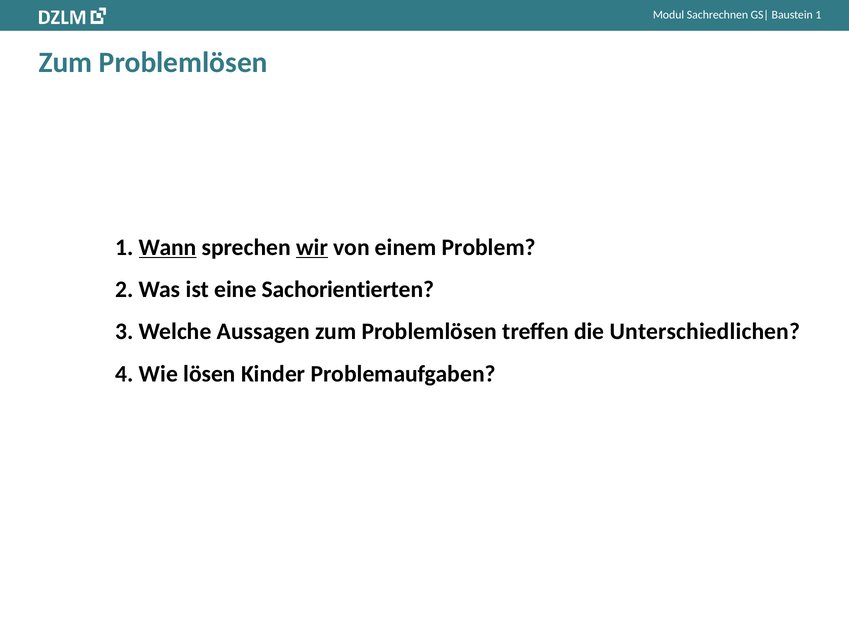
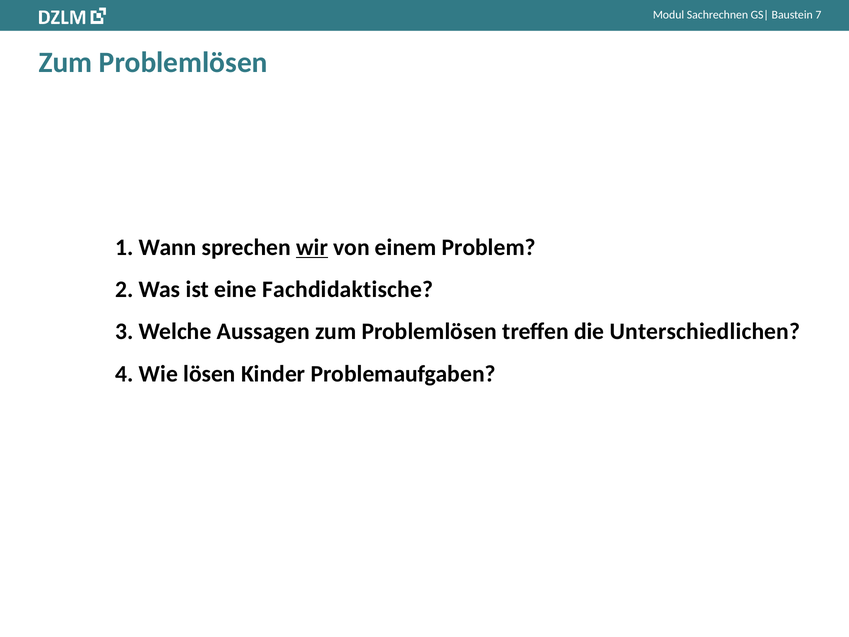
1 at (818, 15): 1 -> 7
Wann underline: present -> none
Sachorientierten: Sachorientierten -> Fachdidaktische
